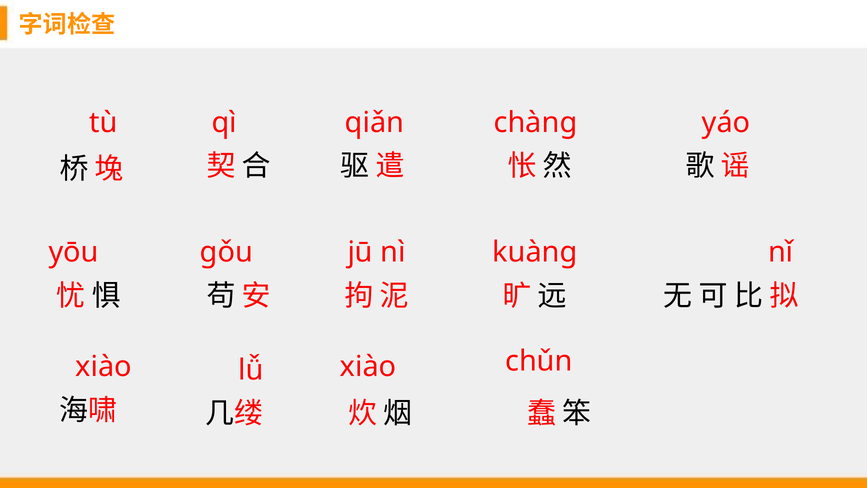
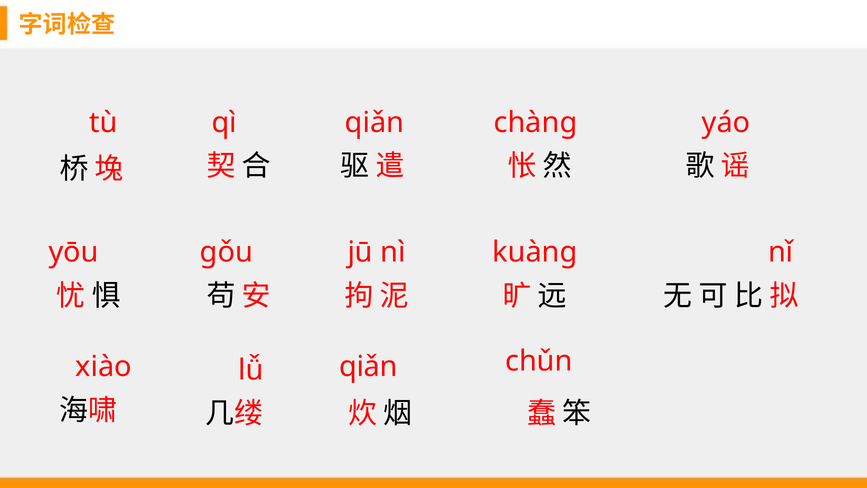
xiào at (368, 367): xiào -> qiǎn
